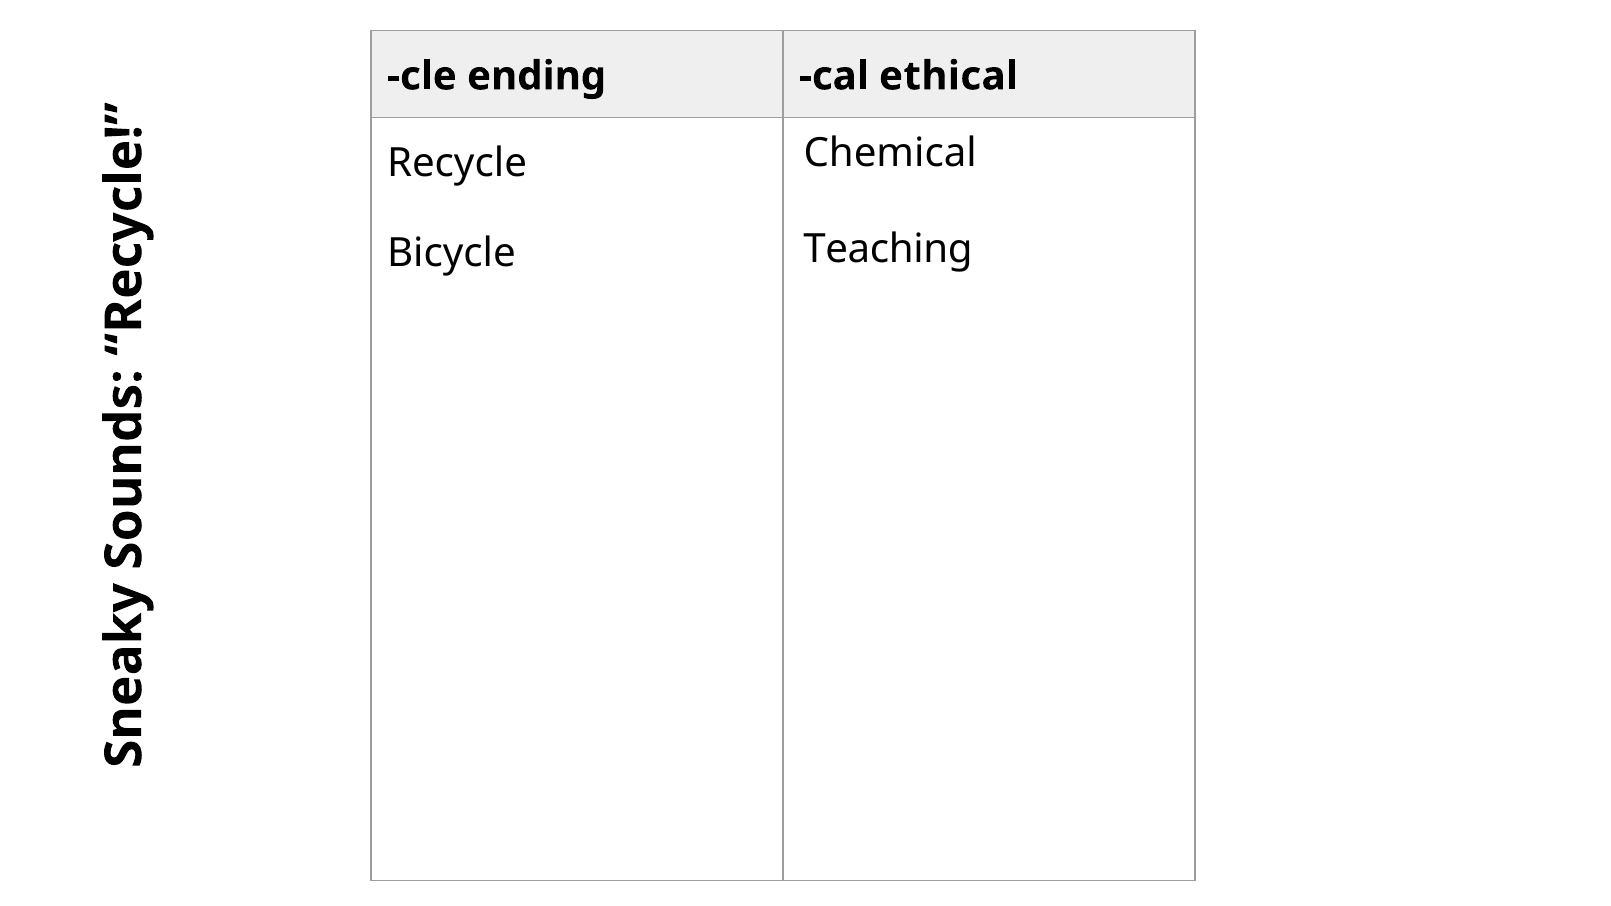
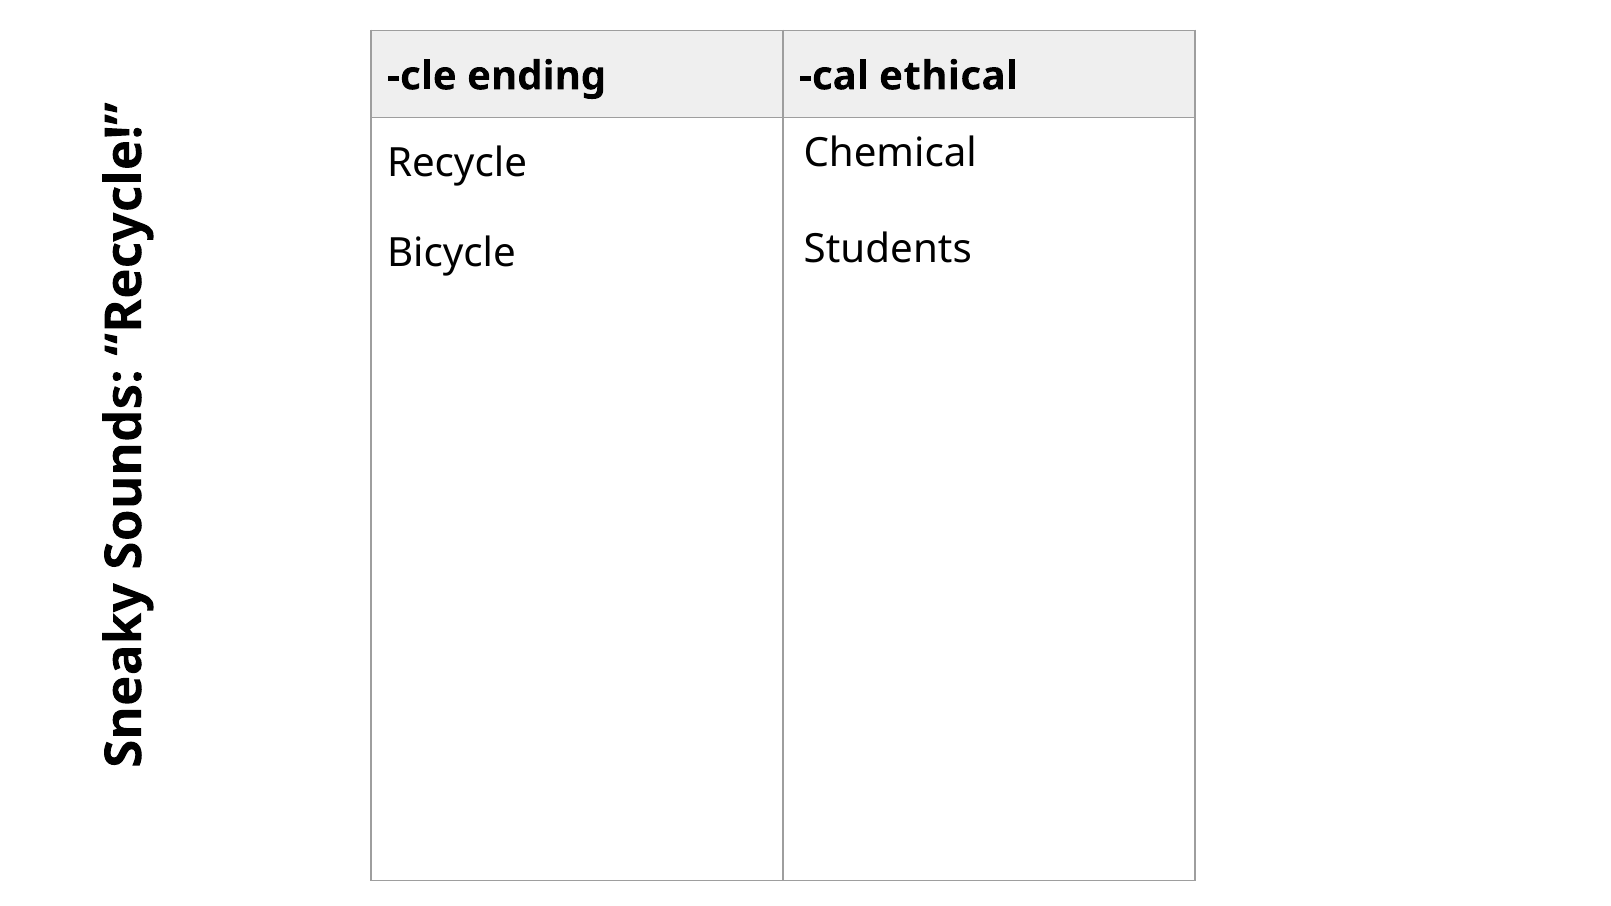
Teaching: Teaching -> Students
